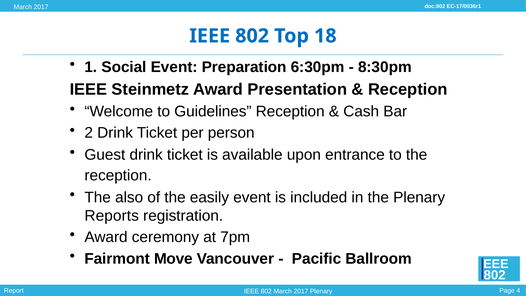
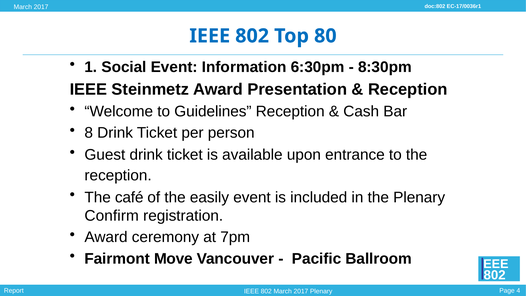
18: 18 -> 80
Preparation: Preparation -> Information
2: 2 -> 8
also: also -> café
Reports: Reports -> Confirm
